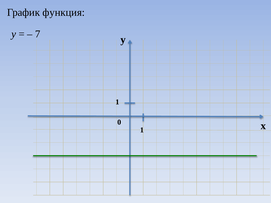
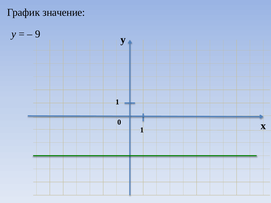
функция: функция -> значение
7: 7 -> 9
